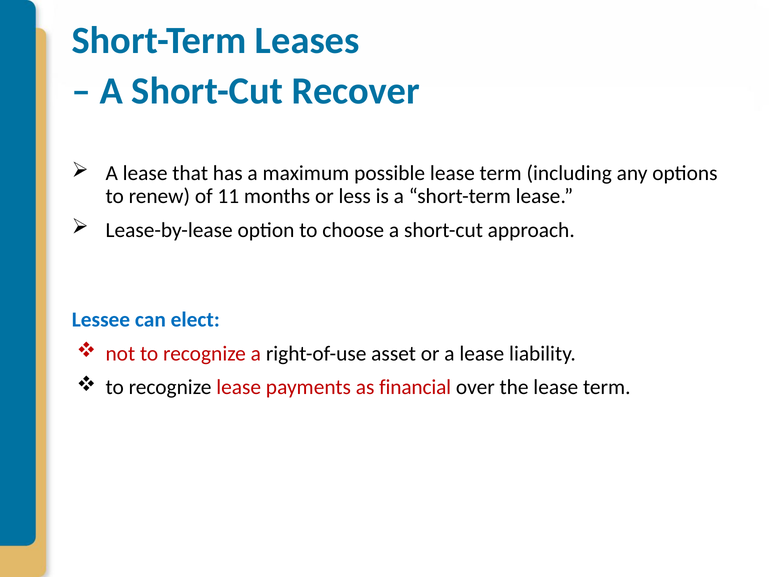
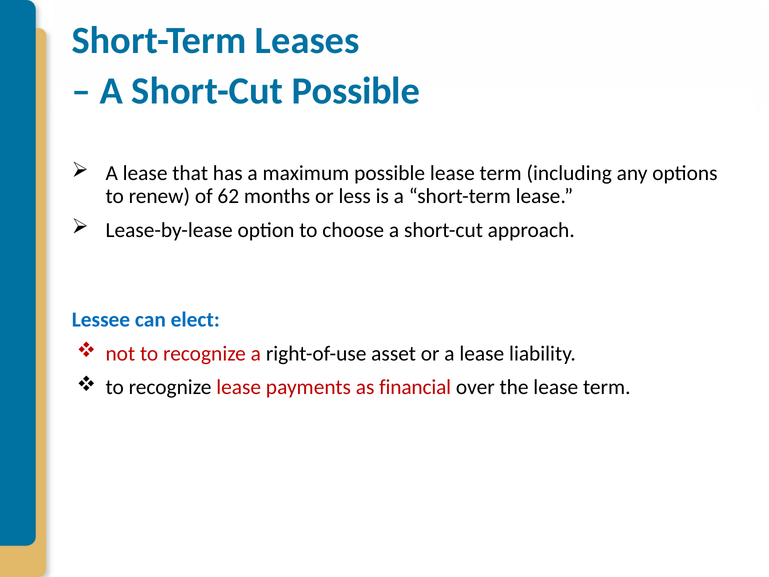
Short-Cut Recover: Recover -> Possible
11: 11 -> 62
